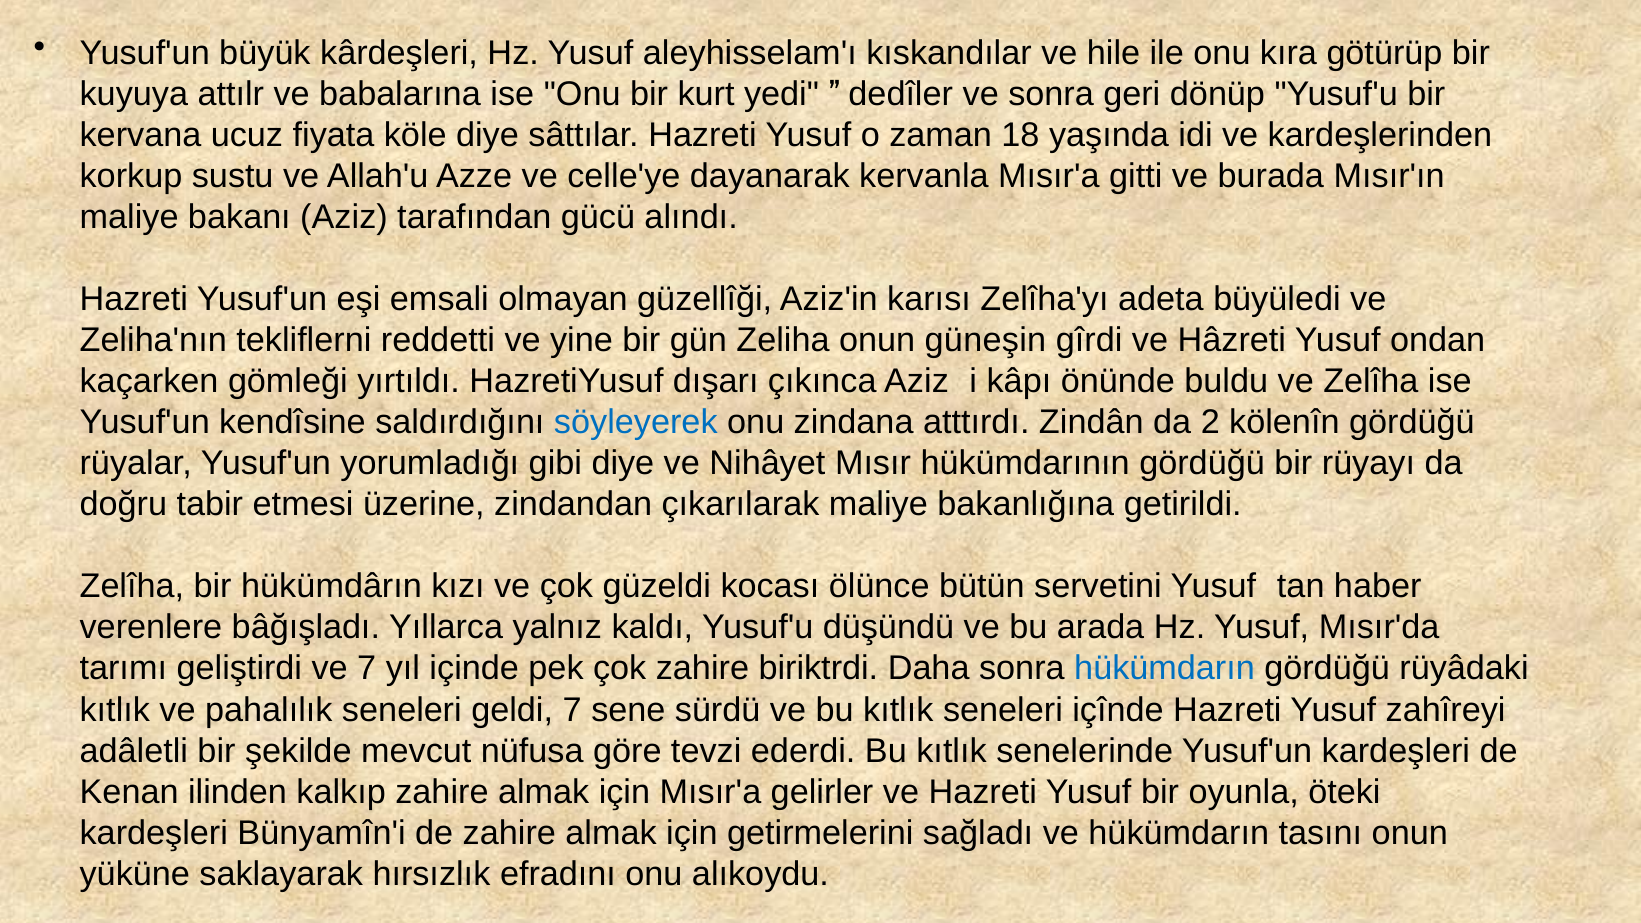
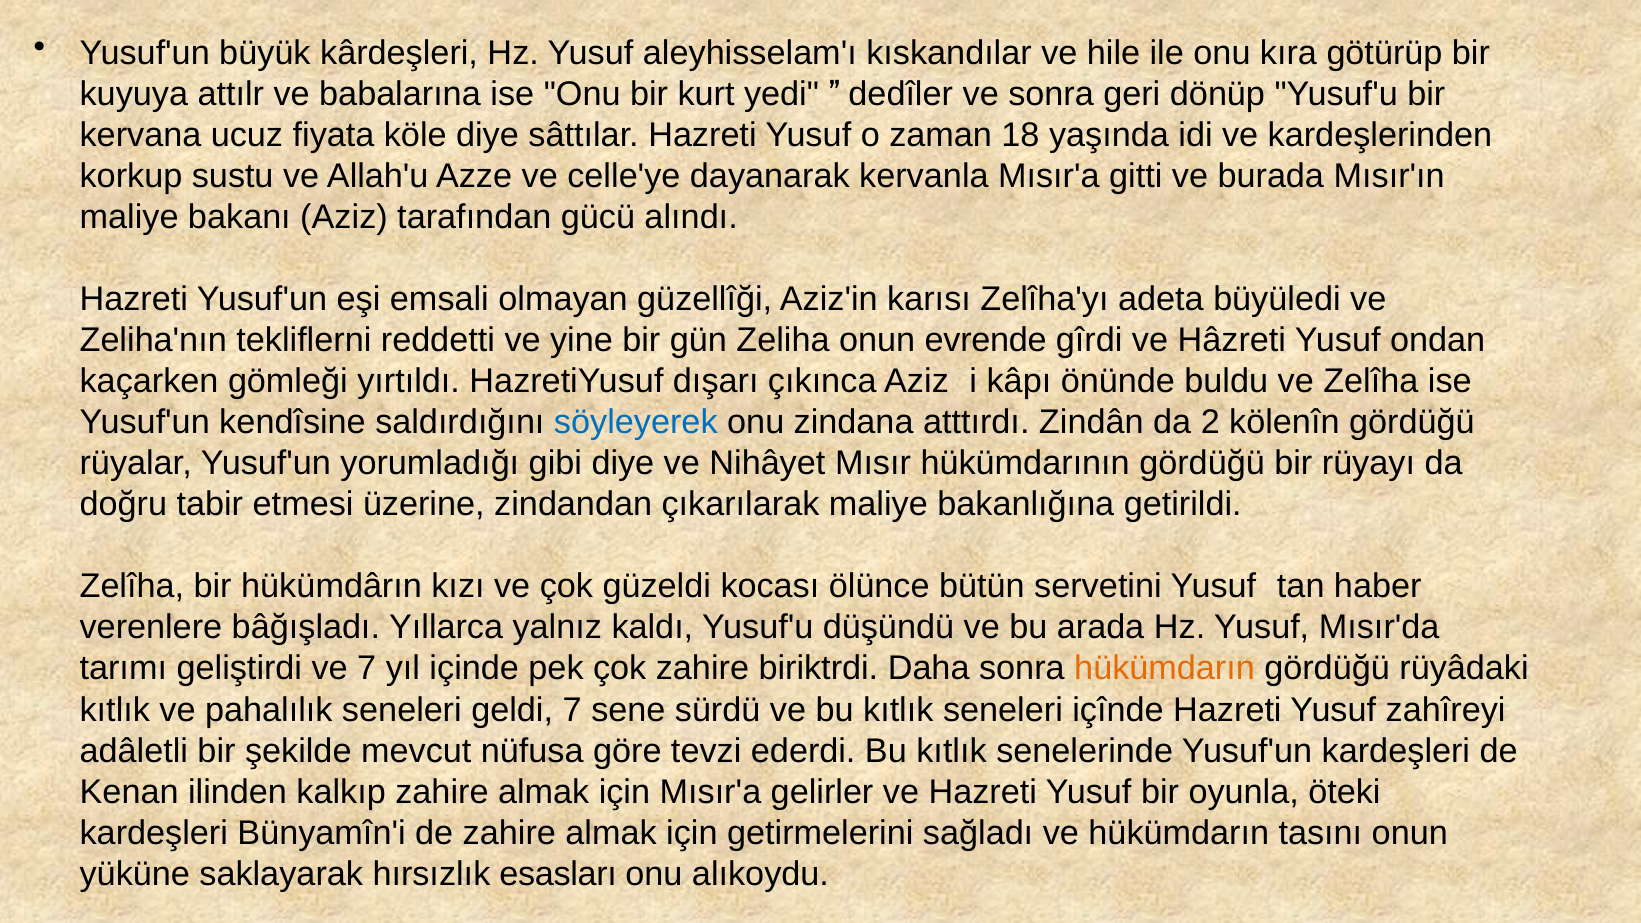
güneşin: güneşin -> evrende
hükümdarın at (1165, 669) colour: blue -> orange
efradını: efradını -> esasları
